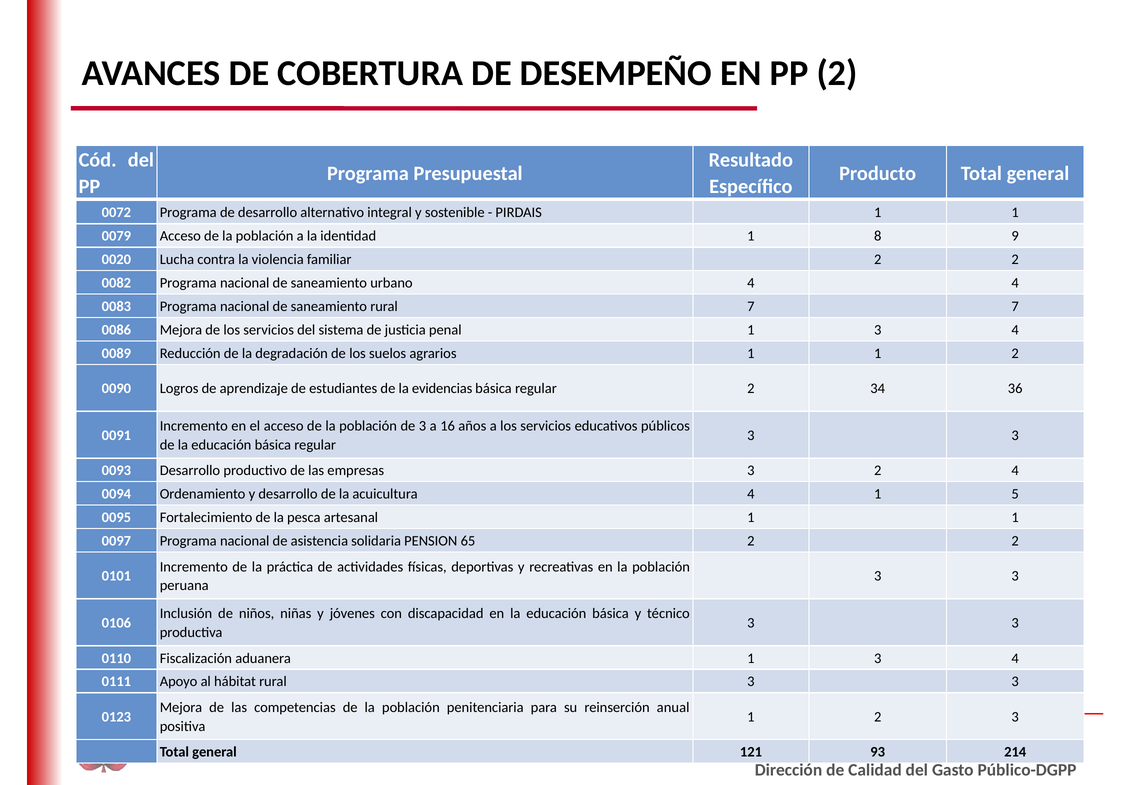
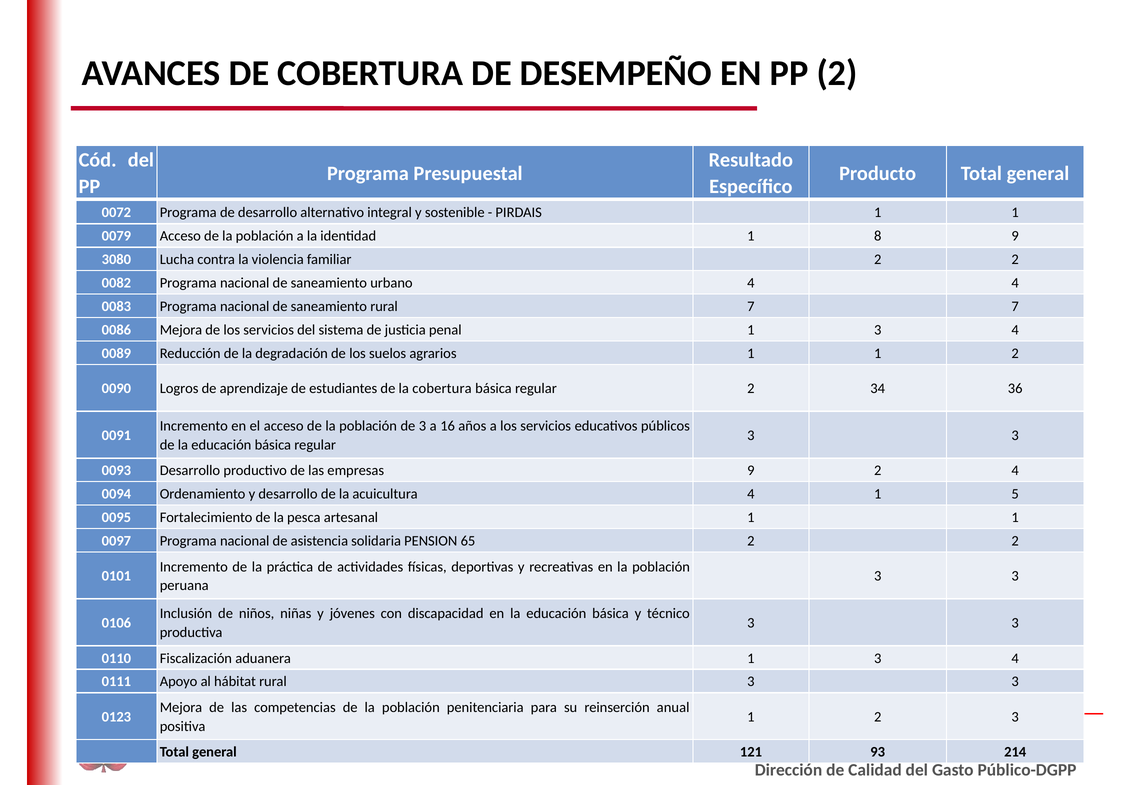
0020: 0020 -> 3080
la evidencias: evidencias -> cobertura
empresas 3: 3 -> 9
